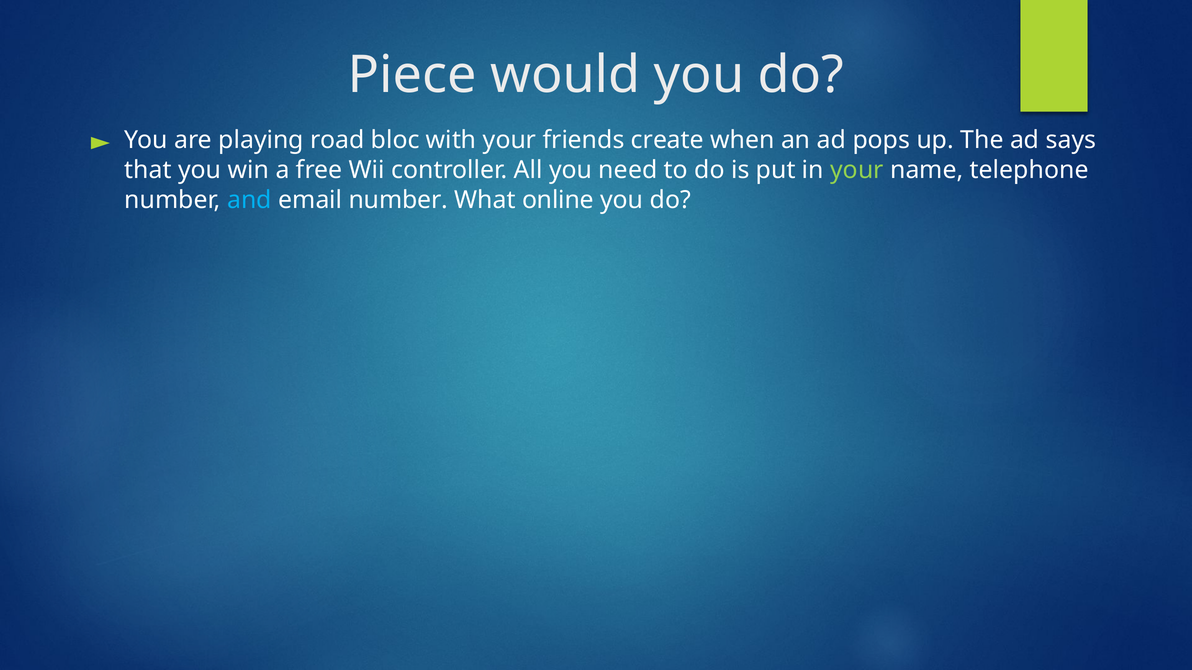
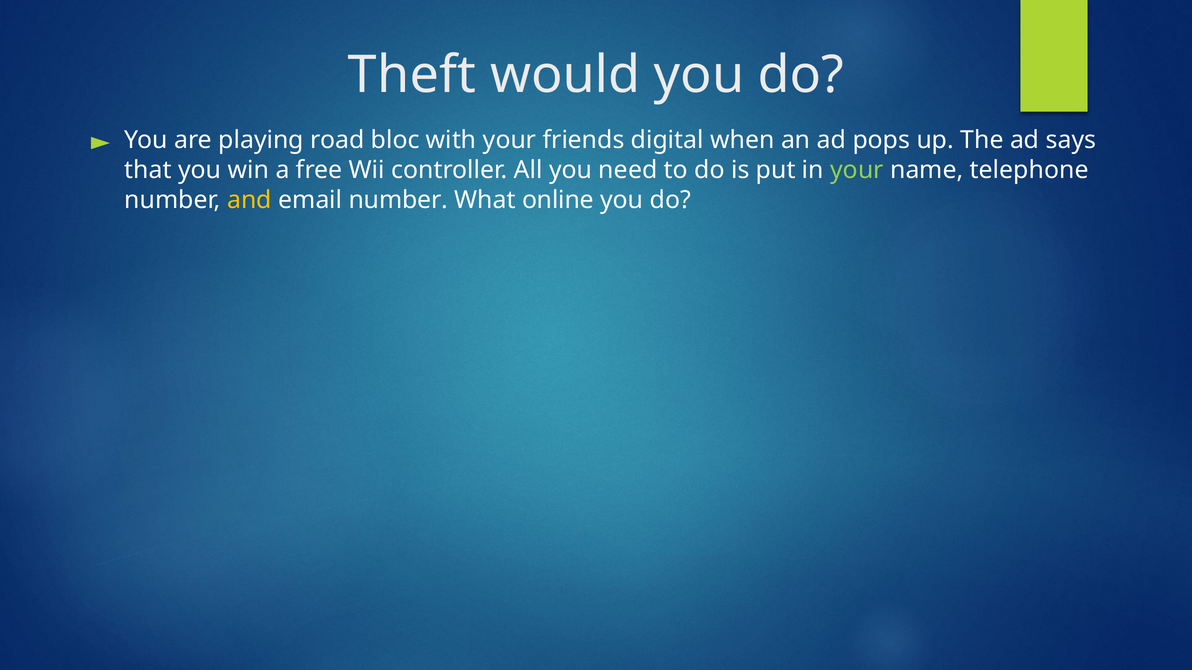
Piece: Piece -> Theft
create: create -> digital
and colour: light blue -> yellow
